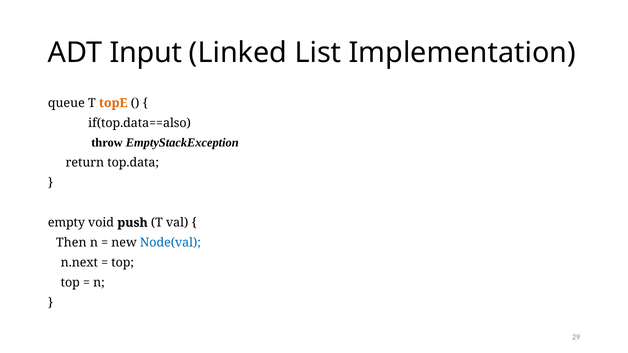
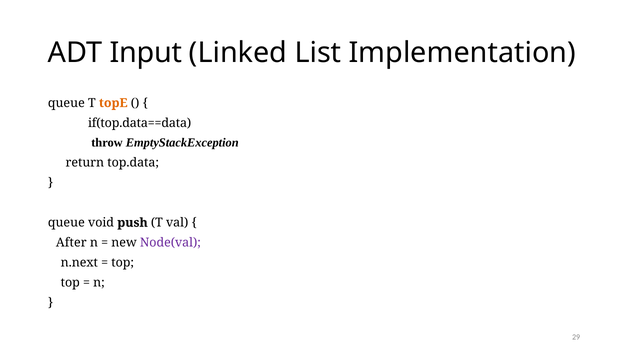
if(top.data==also: if(top.data==also -> if(top.data==data
empty at (66, 223): empty -> queue
Then: Then -> After
Node(val colour: blue -> purple
